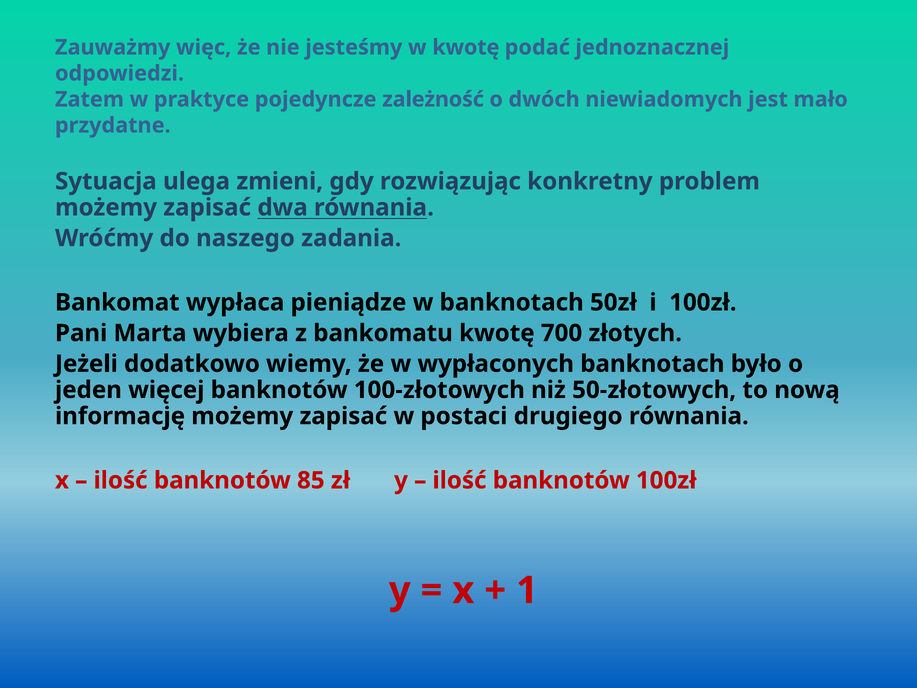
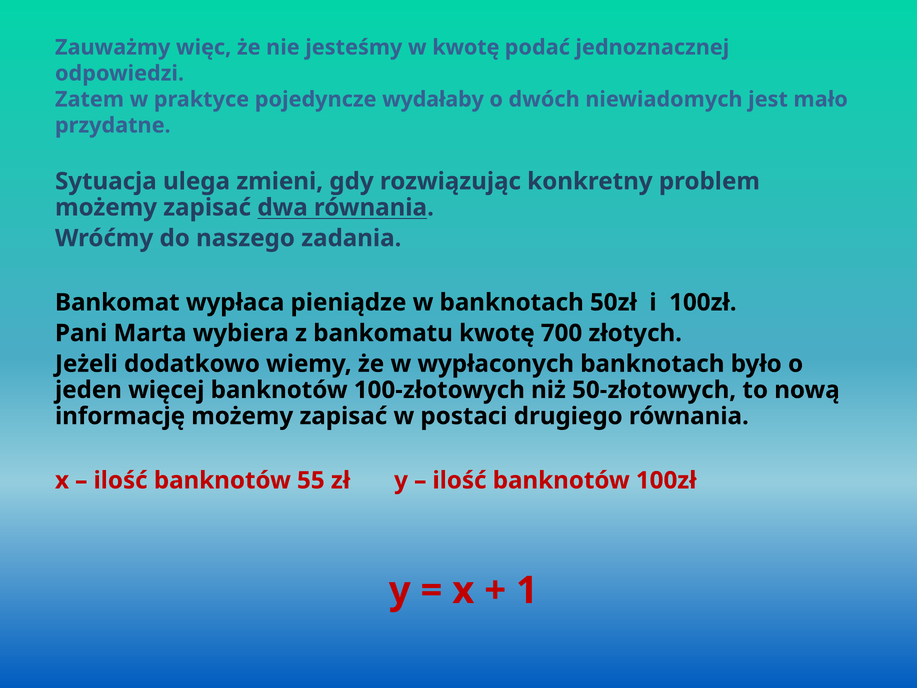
zależność: zależność -> wydałaby
85: 85 -> 55
